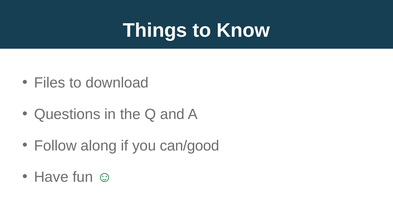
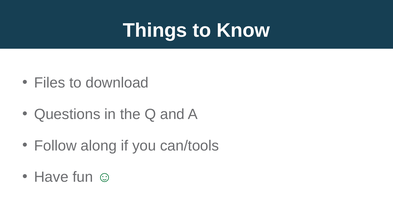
can/good: can/good -> can/tools
